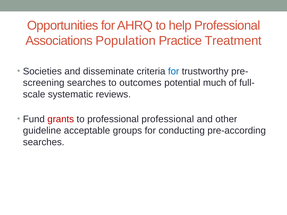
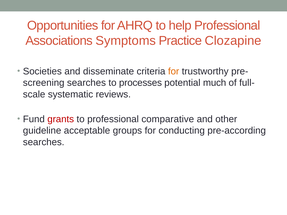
Population: Population -> Symptoms
Treatment: Treatment -> Clozapine
for at (174, 71) colour: blue -> orange
outcomes: outcomes -> processes
professional professional: professional -> comparative
